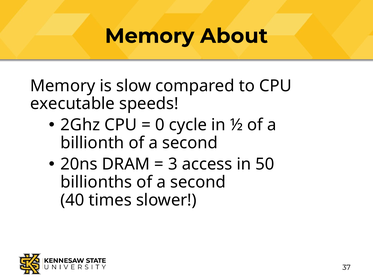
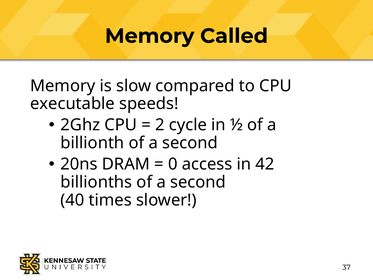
About: About -> Called
0: 0 -> 2
3: 3 -> 0
50: 50 -> 42
